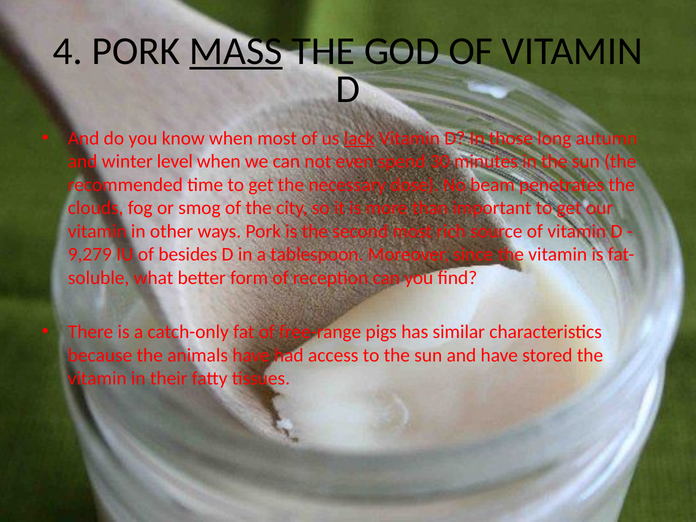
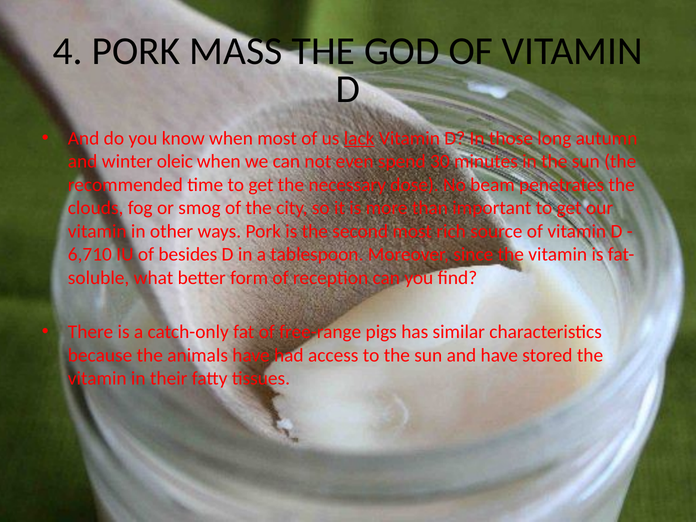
MASS underline: present -> none
level: level -> oleic
9,279: 9,279 -> 6,710
